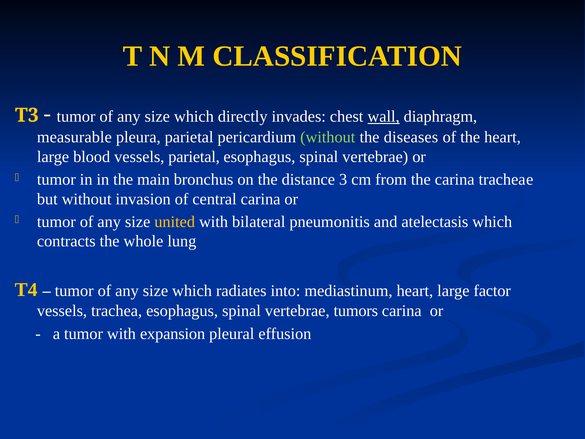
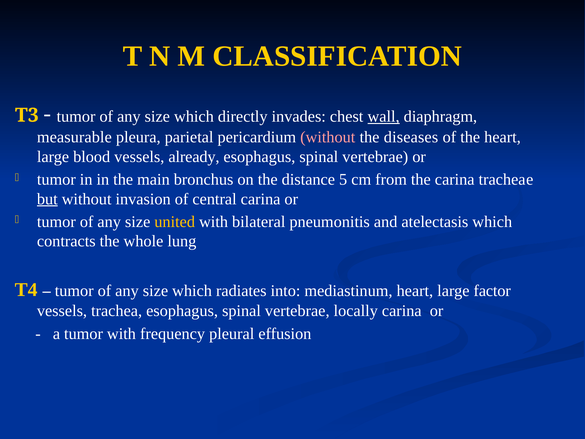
without at (328, 137) colour: light green -> pink
vessels parietal: parietal -> already
3: 3 -> 5
but underline: none -> present
tumors: tumors -> locally
expansion: expansion -> frequency
